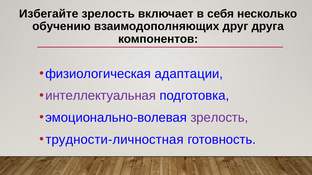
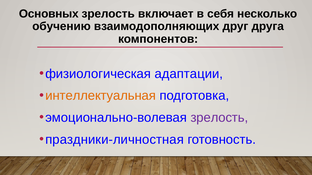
Избегайте: Избегайте -> Основных
интеллектуальная colour: purple -> orange
трудности-личностная: трудности-личностная -> праздники-личностная
